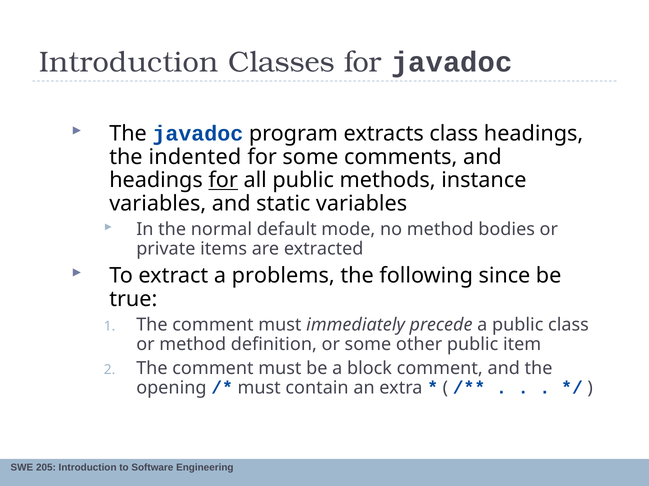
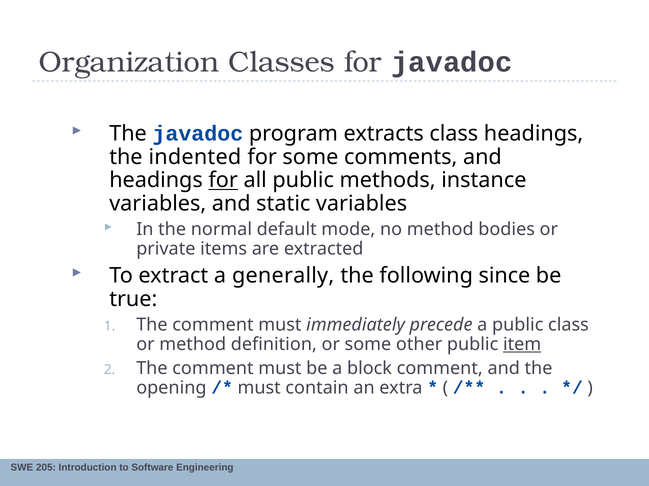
Introduction at (129, 63): Introduction -> Organization
problems: problems -> generally
item underline: none -> present
